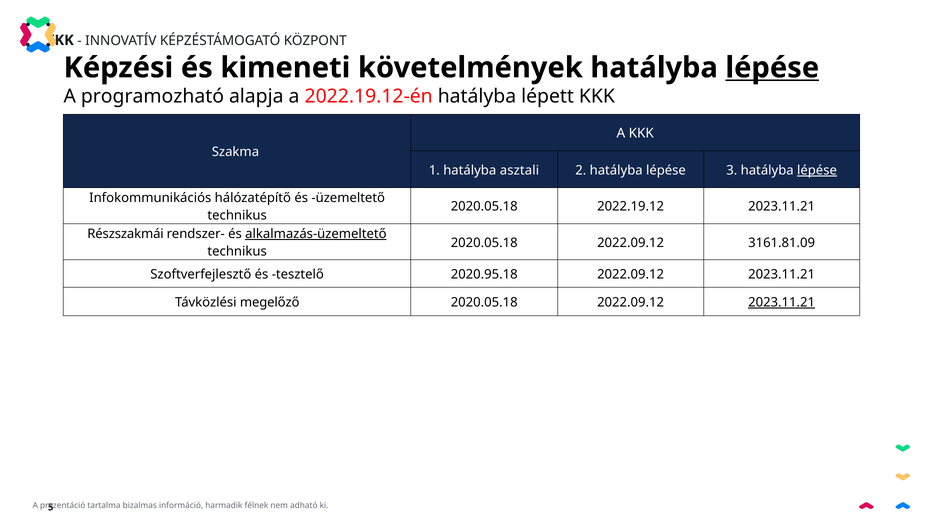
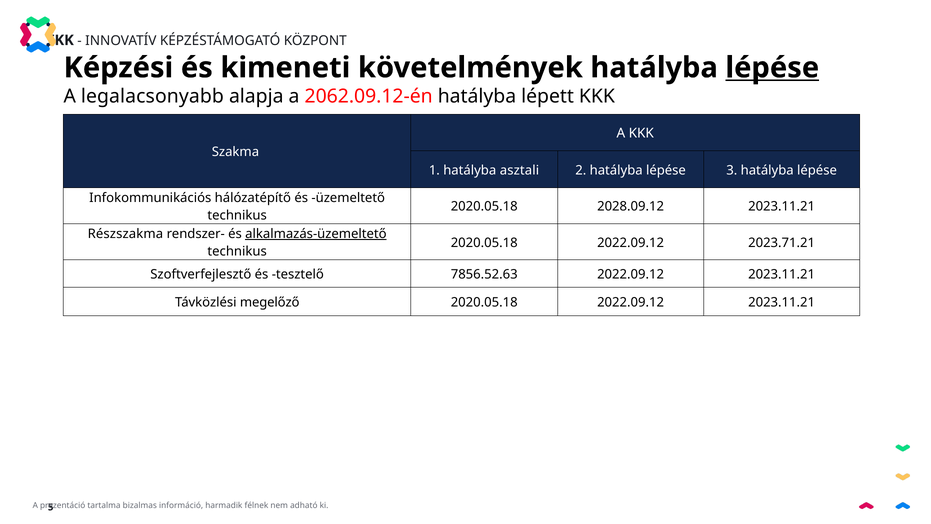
programozható: programozható -> legalacsonyabb
2022.19.12-én: 2022.19.12-én -> 2062.09.12-én
lépése at (817, 170) underline: present -> none
2022.19.12: 2022.19.12 -> 2028.09.12
Részszakmái: Részszakmái -> Részszakma
3161.81.09: 3161.81.09 -> 2023.71.21
2020.95.18: 2020.95.18 -> 7856.52.63
2023.11.21 at (782, 302) underline: present -> none
